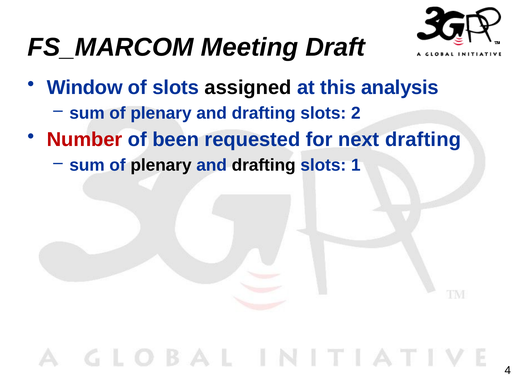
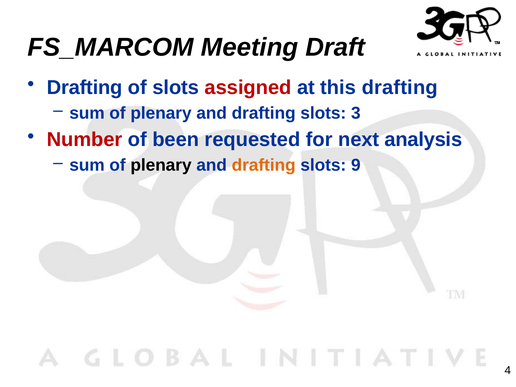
Window at (85, 88): Window -> Drafting
assigned colour: black -> red
this analysis: analysis -> drafting
2: 2 -> 3
next drafting: drafting -> analysis
drafting at (264, 165) colour: black -> orange
1: 1 -> 9
